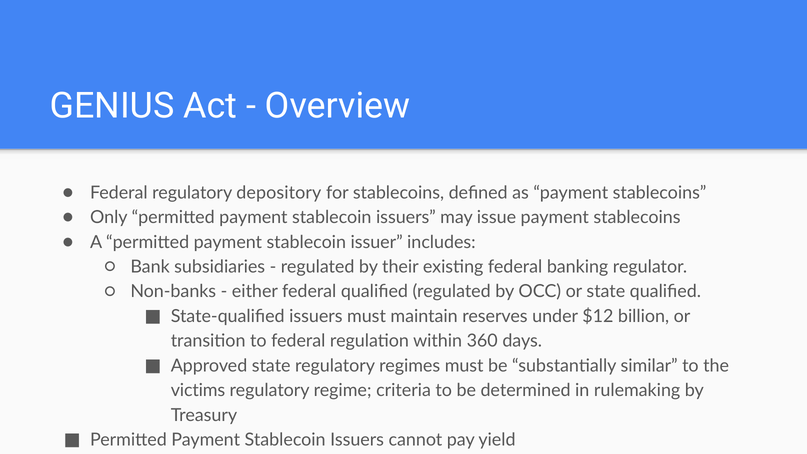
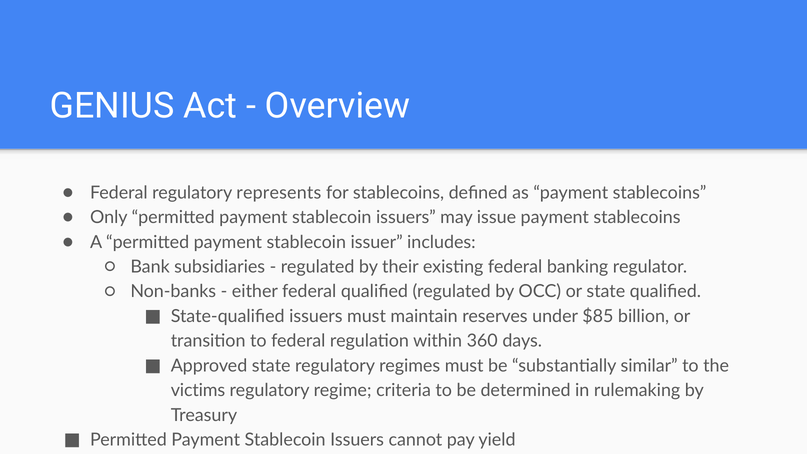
depository: depository -> represents
$12: $12 -> $85
